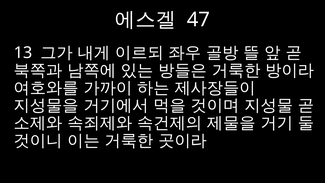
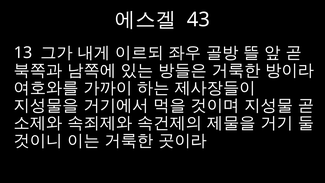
47: 47 -> 43
